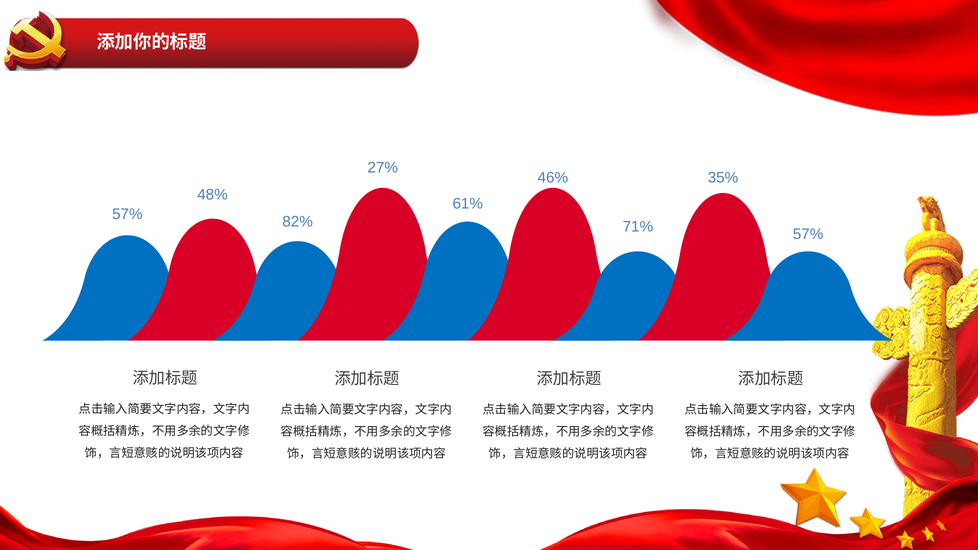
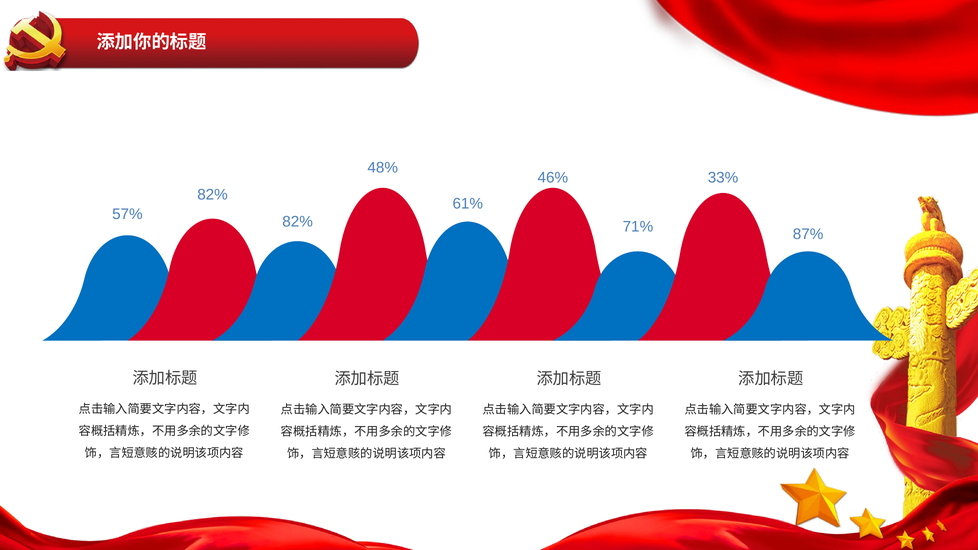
27%: 27% -> 48%
35%: 35% -> 33%
48% at (213, 195): 48% -> 82%
57% at (808, 234): 57% -> 87%
